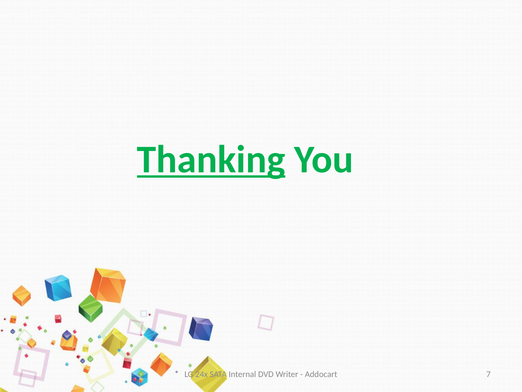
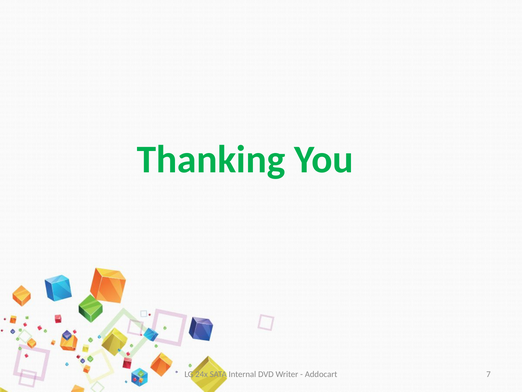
Thanking underline: present -> none
